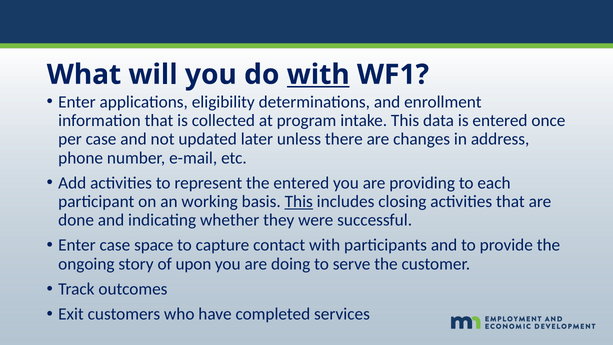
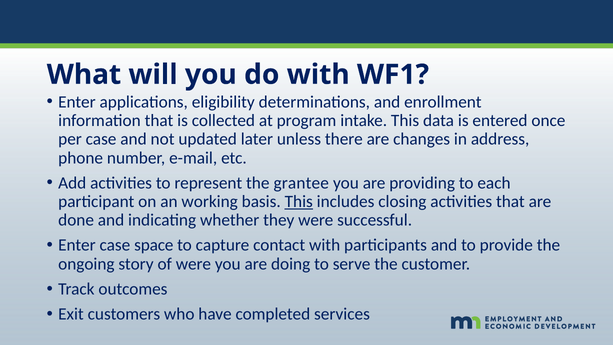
with at (318, 75) underline: present -> none
the entered: entered -> grantee
of upon: upon -> were
